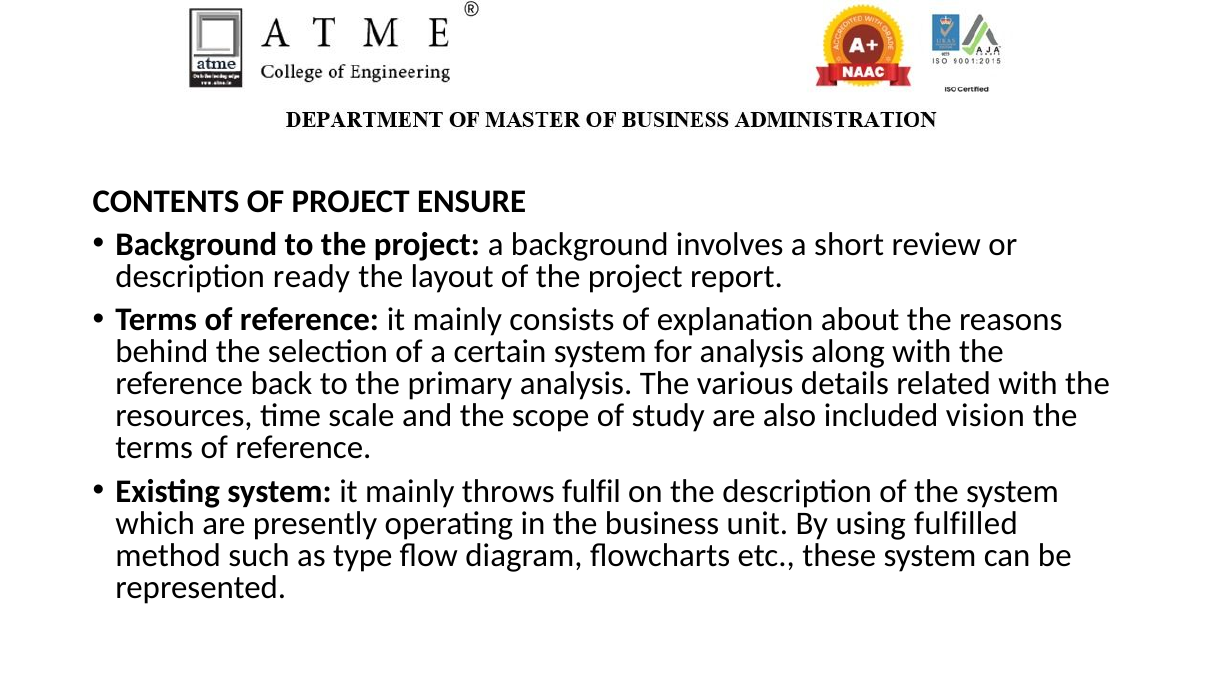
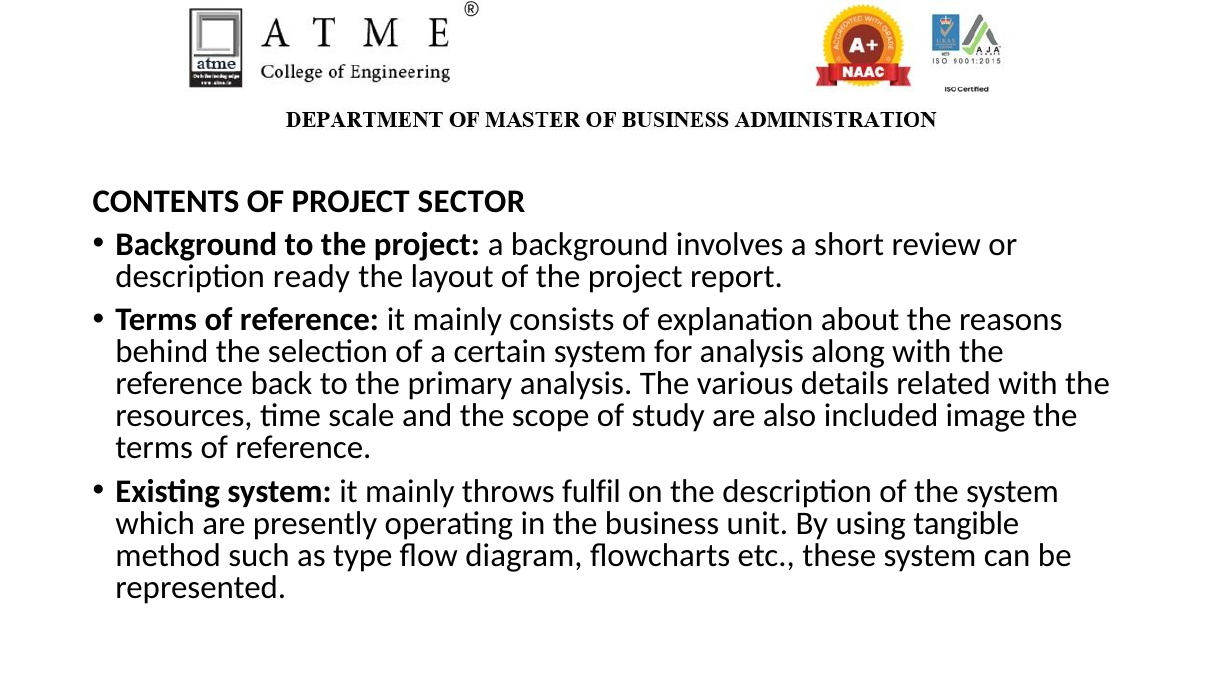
ENSURE: ENSURE -> SECTOR
vision: vision -> image
fulfilled: fulfilled -> tangible
